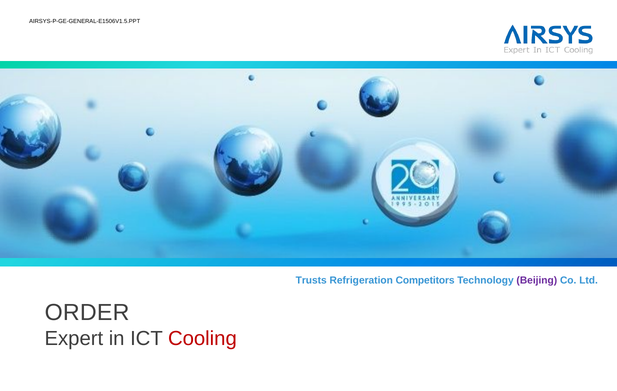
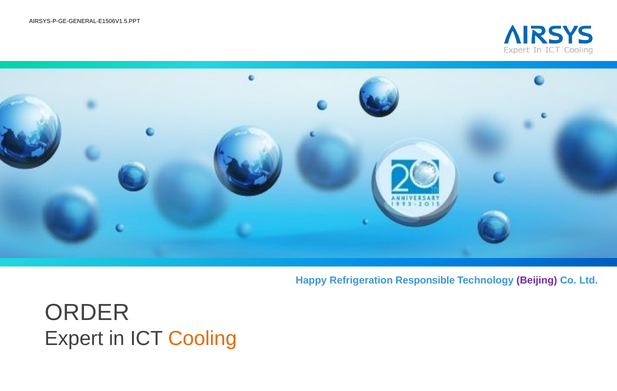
Trusts: Trusts -> Happy
Competitors: Competitors -> Responsible
Cooling colour: red -> orange
